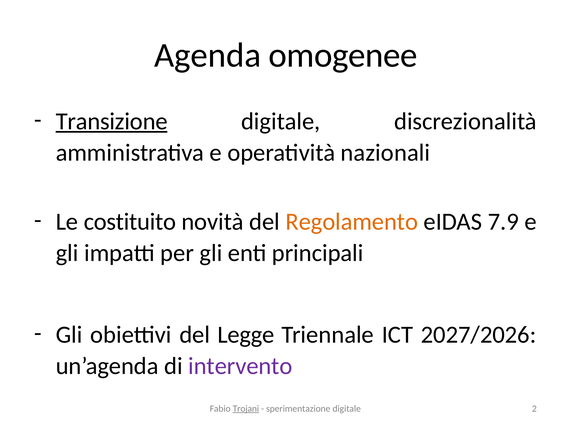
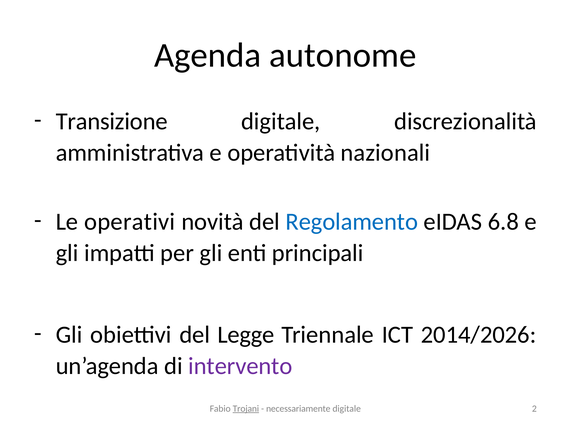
omogenee: omogenee -> autonome
Transizione underline: present -> none
costituito: costituito -> operativi
Regolamento colour: orange -> blue
7.9: 7.9 -> 6.8
2027/2026: 2027/2026 -> 2014/2026
sperimentazione: sperimentazione -> necessariamente
